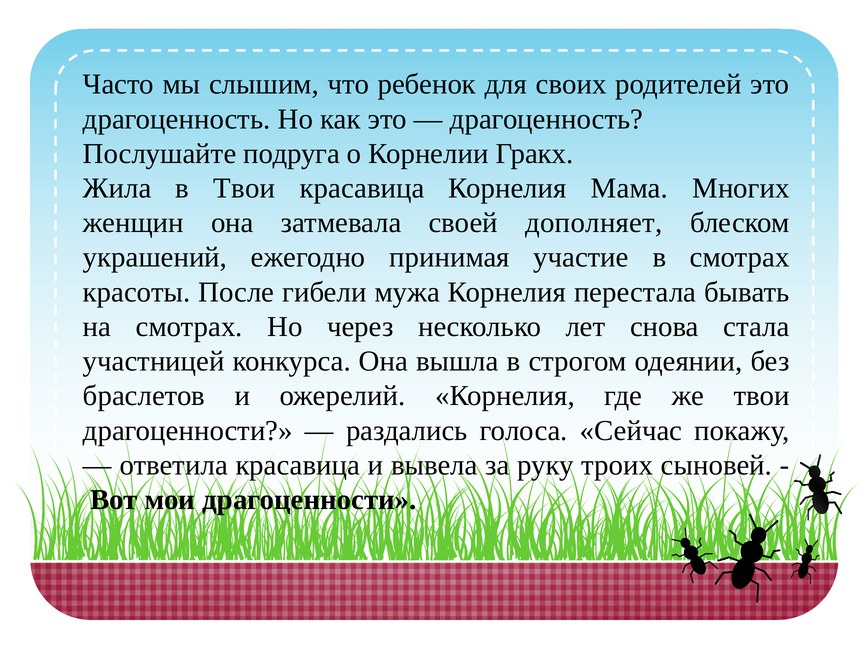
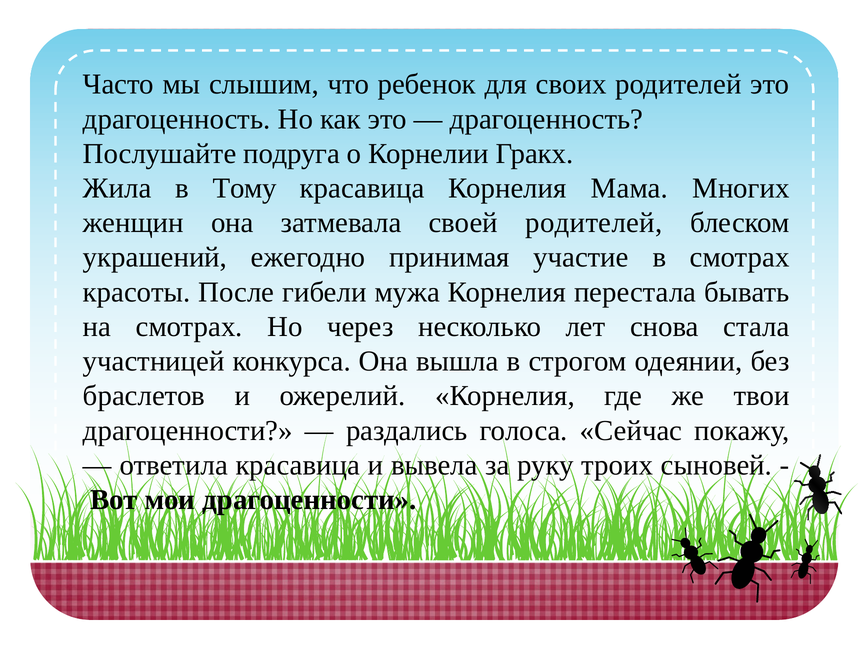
в Твои: Твои -> Тому
своей дополняет: дополняет -> родителей
